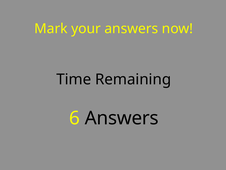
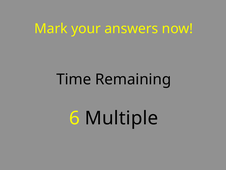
6 Answers: Answers -> Multiple
